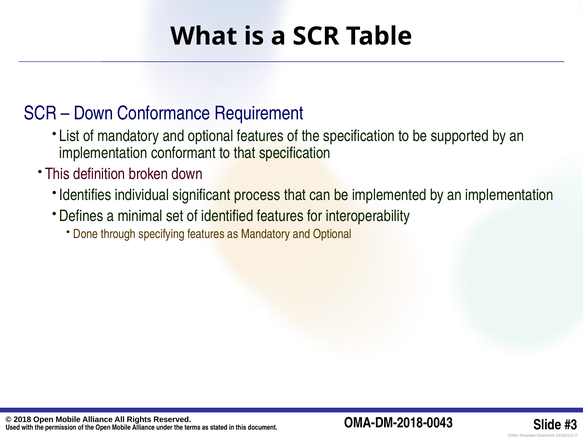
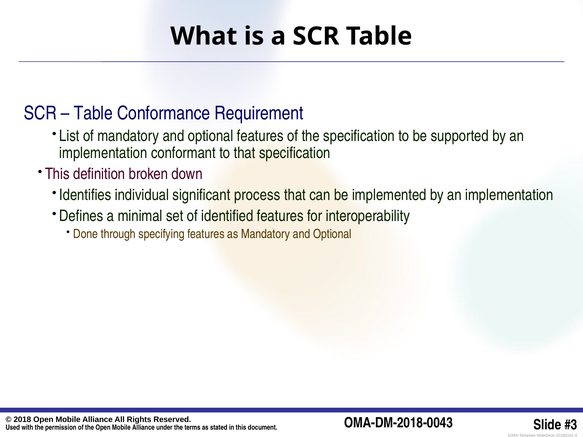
Down at (93, 113): Down -> Table
